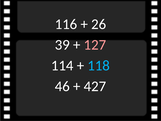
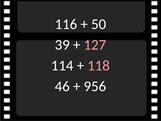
26: 26 -> 50
118 colour: light blue -> pink
427: 427 -> 956
